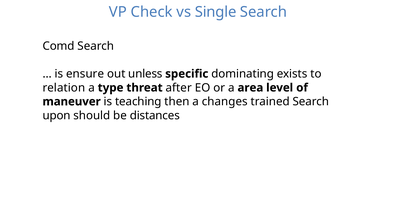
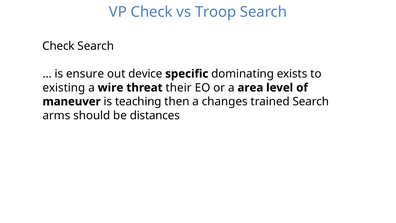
Single: Single -> Troop
Comd at (59, 46): Comd -> Check
unless: unless -> device
relation: relation -> existing
type: type -> wire
after: after -> their
upon: upon -> arms
